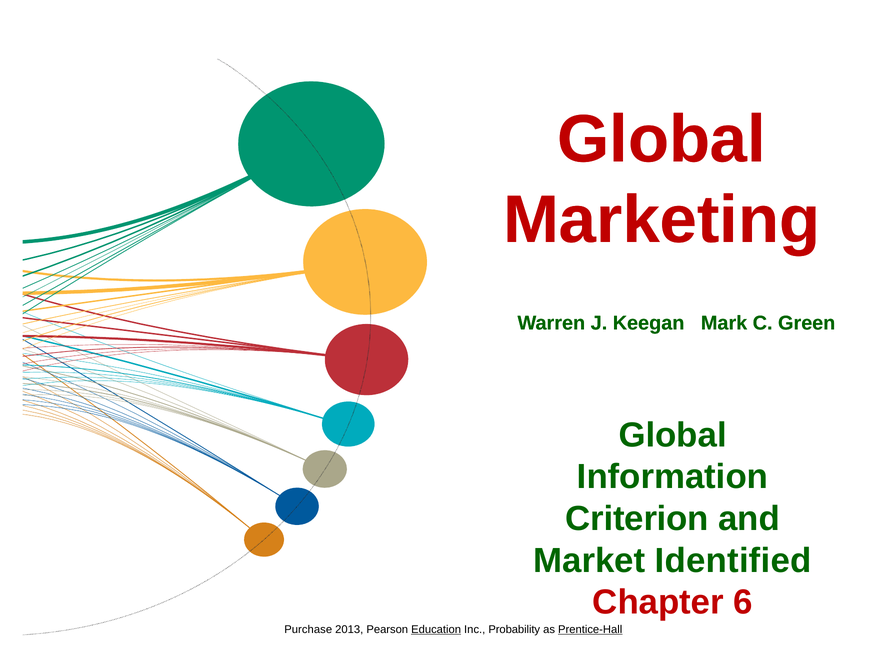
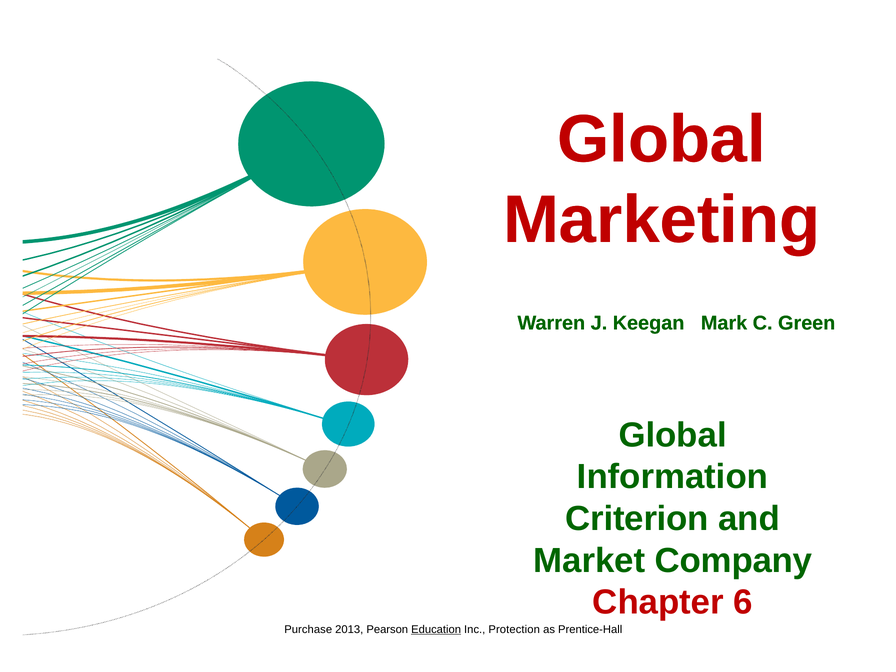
Identified: Identified -> Company
Probability: Probability -> Protection
Prentice-Hall underline: present -> none
